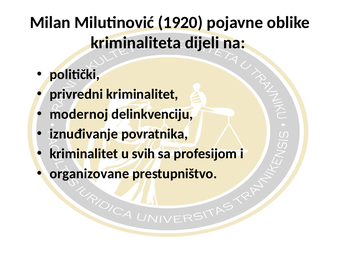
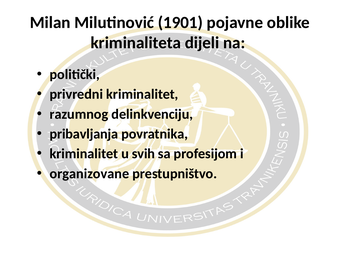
1920: 1920 -> 1901
modernoj: modernoj -> razumnog
iznuđivanje: iznuđivanje -> pribavljanja
